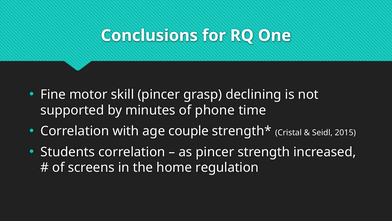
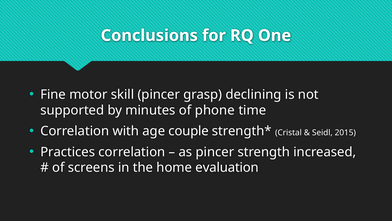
Students: Students -> Practices
regulation: regulation -> evaluation
